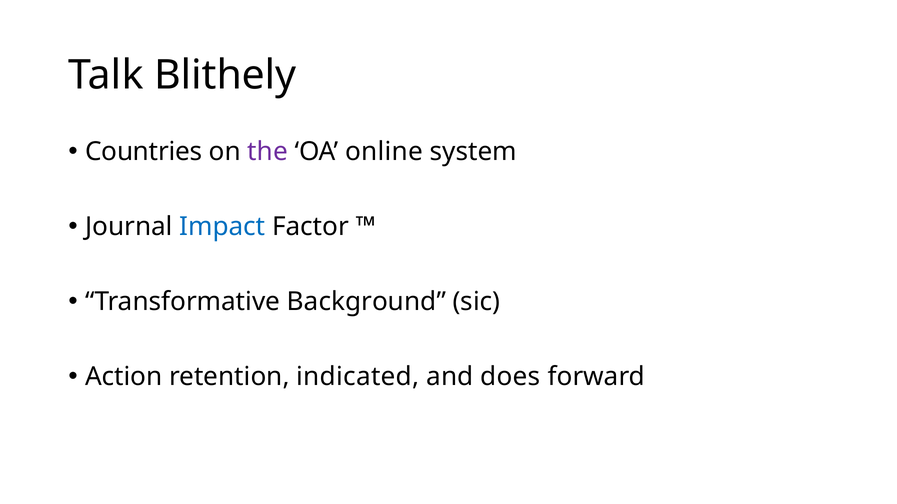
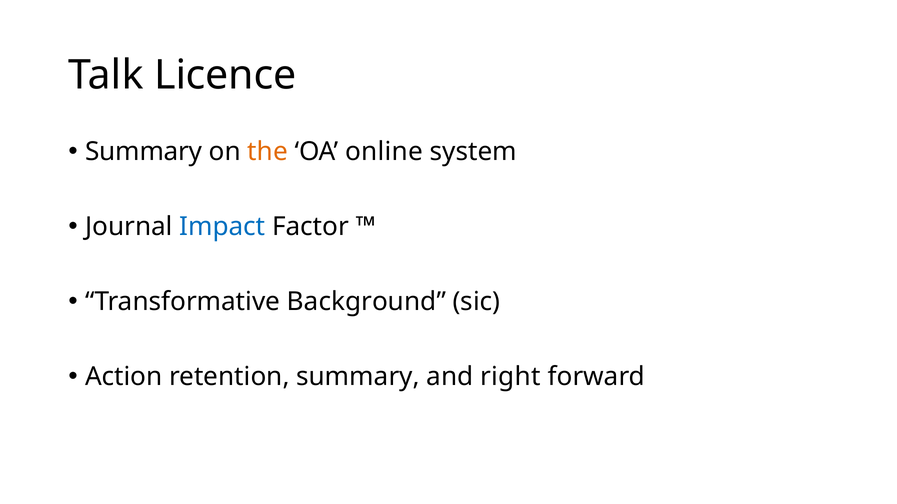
Blithely: Blithely -> Licence
Countries at (144, 152): Countries -> Summary
the colour: purple -> orange
retention indicated: indicated -> summary
does: does -> right
